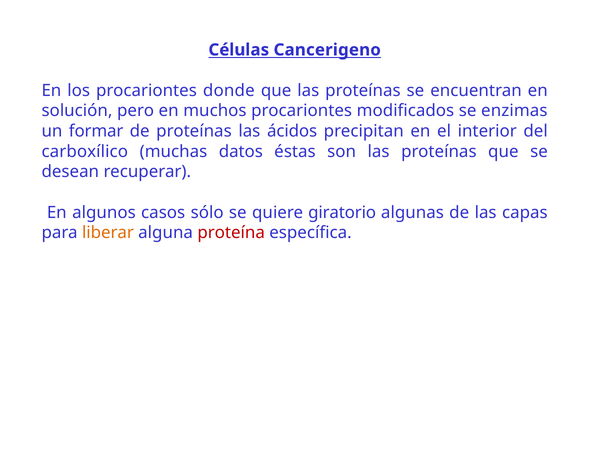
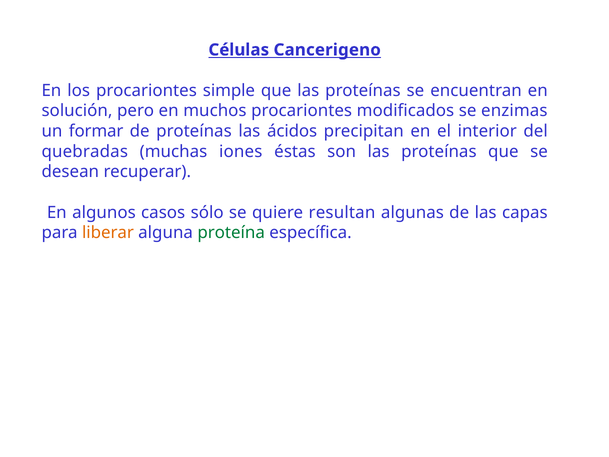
donde: donde -> simple
carboxílico: carboxílico -> quebradas
datos: datos -> iones
giratorio: giratorio -> resultan
proteína colour: red -> green
